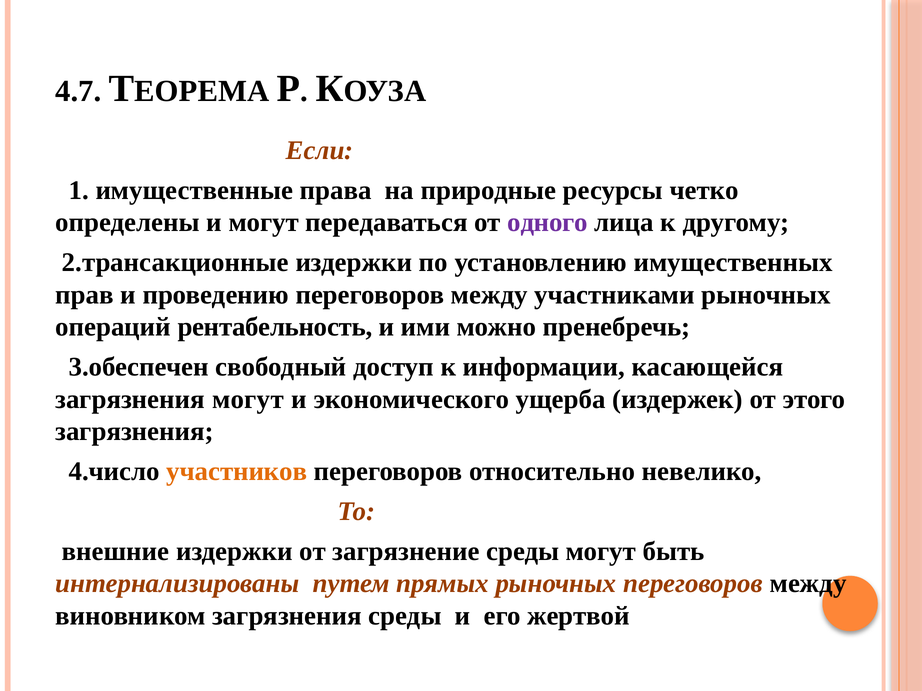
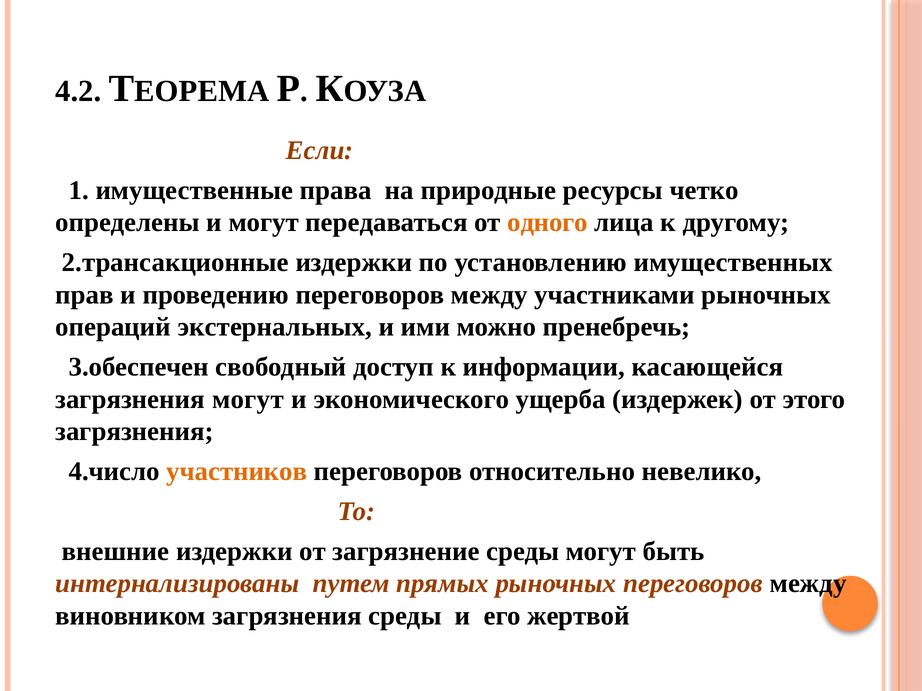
4.7: 4.7 -> 4.2
одного colour: purple -> orange
рентабельность: рентабельность -> экстернальных
